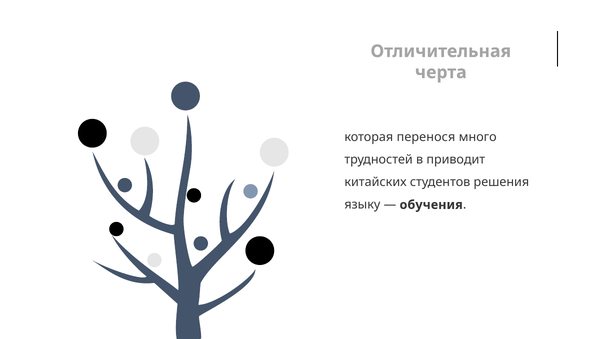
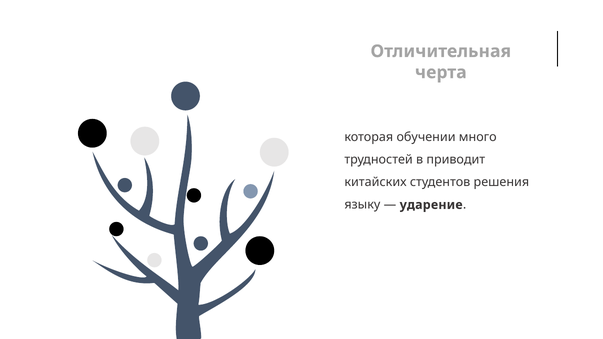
перенося: перенося -> обучении
обучения: обучения -> ударение
